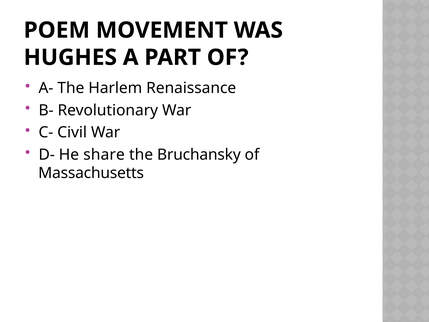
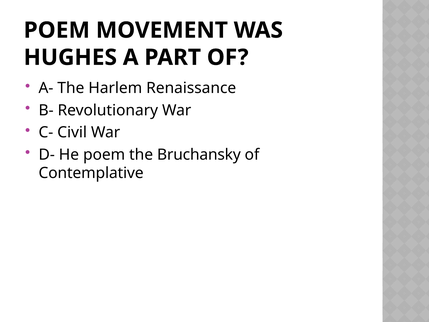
He share: share -> poem
Massachusetts: Massachusetts -> Contemplative
